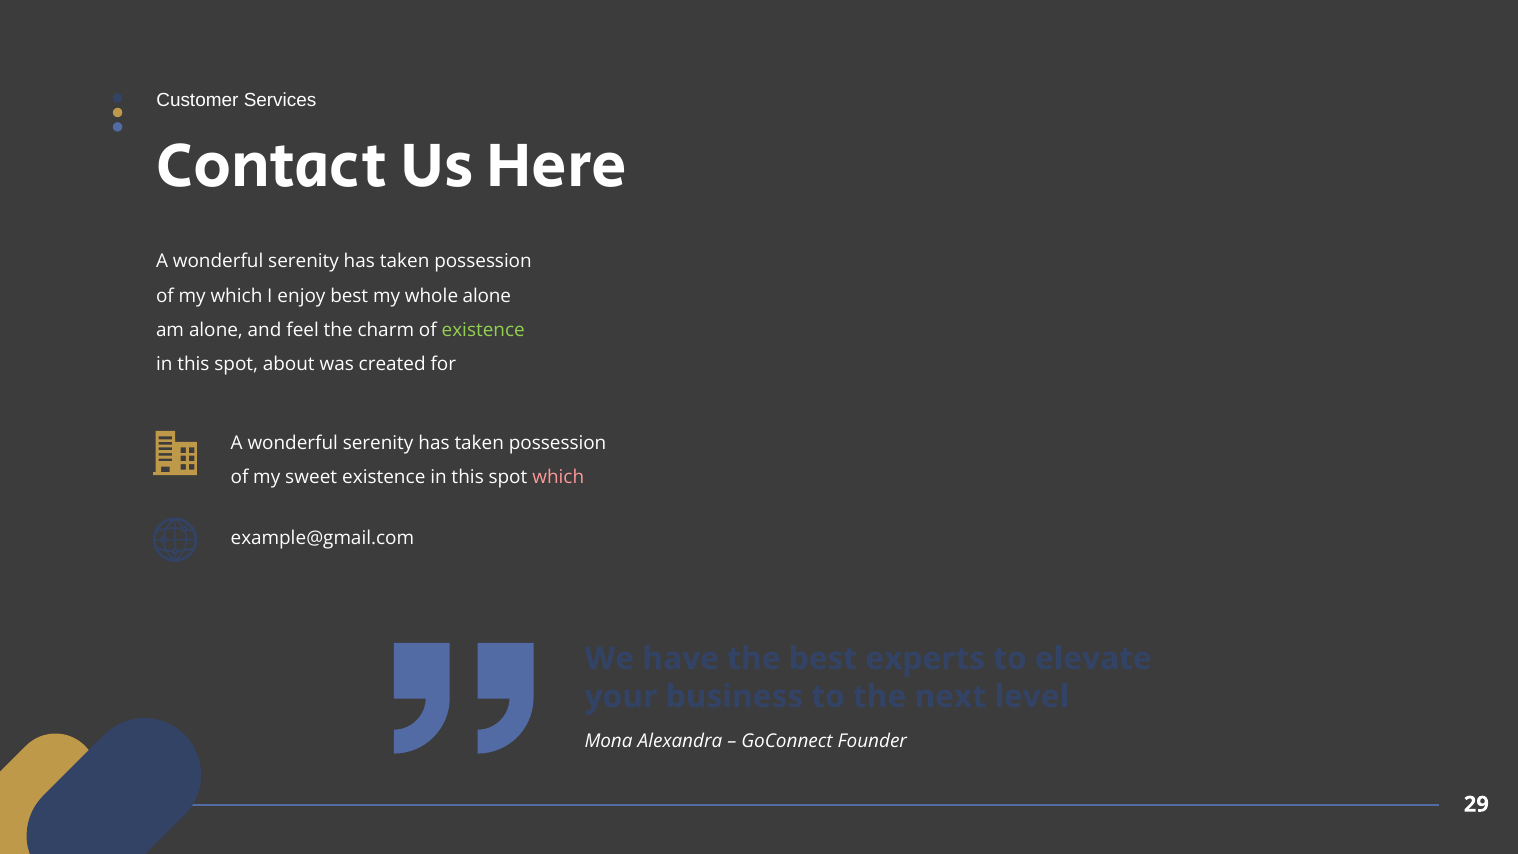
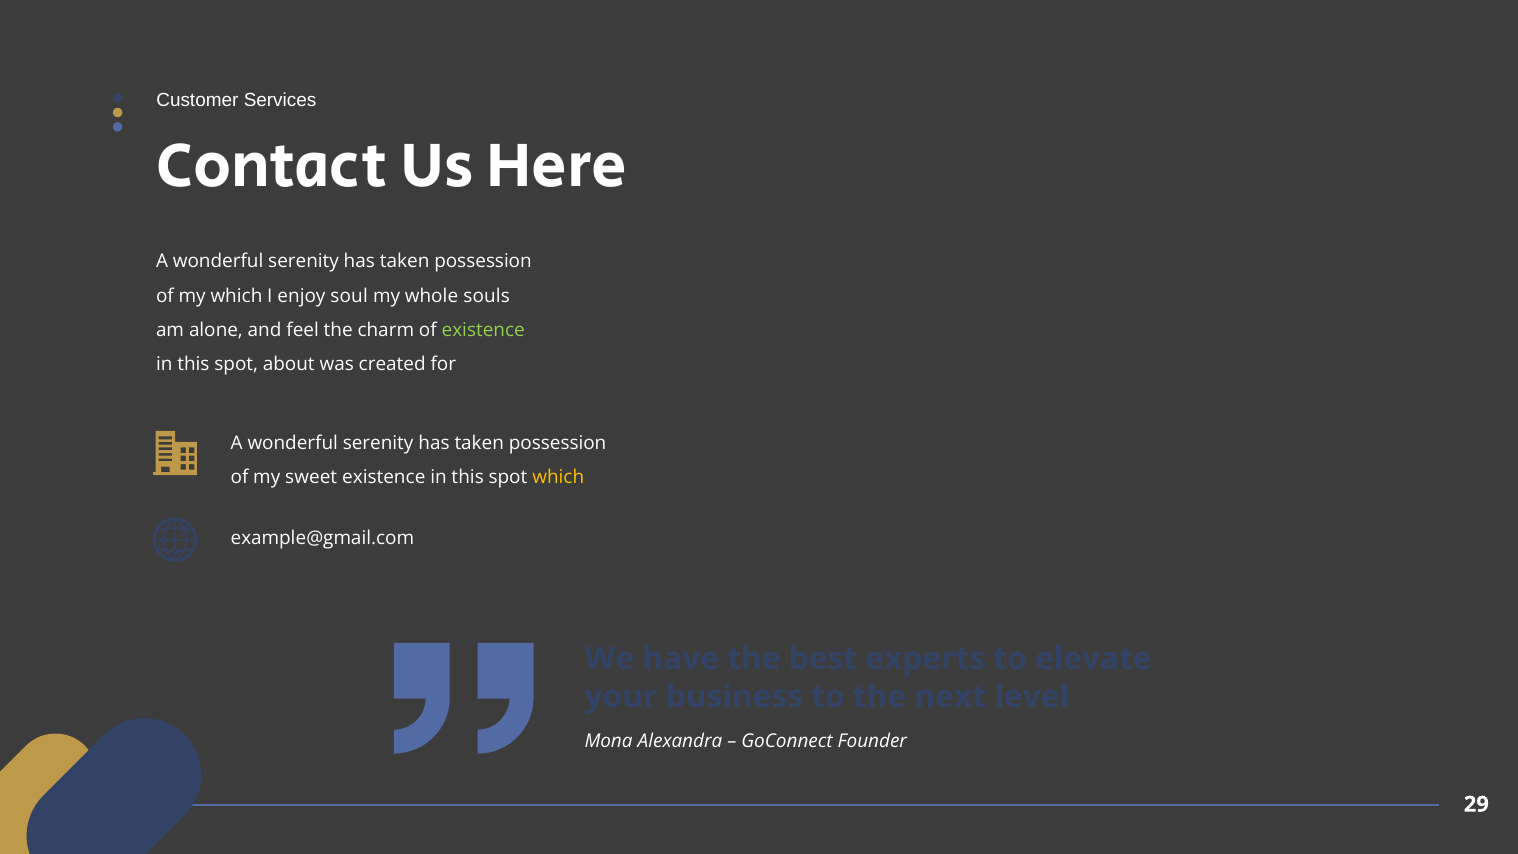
enjoy best: best -> soul
whole alone: alone -> souls
which at (558, 477) colour: pink -> yellow
